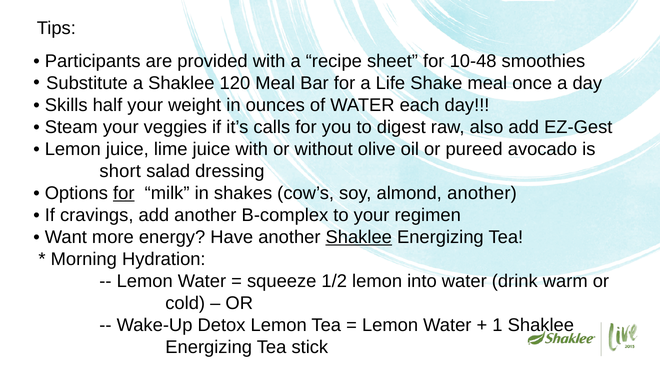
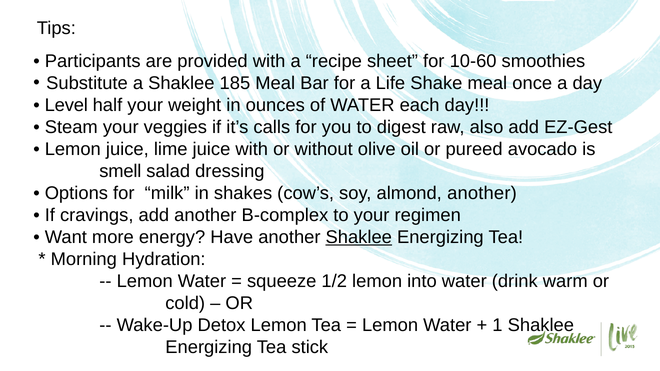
10-48: 10-48 -> 10-60
120: 120 -> 185
Skills: Skills -> Level
short: short -> smell
for at (124, 193) underline: present -> none
